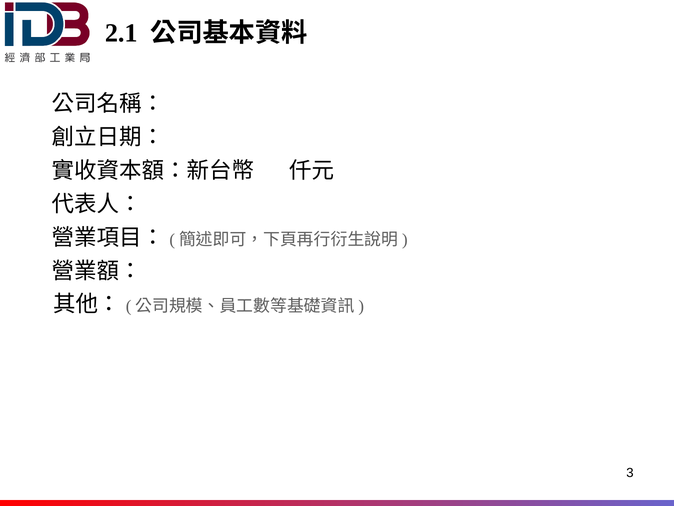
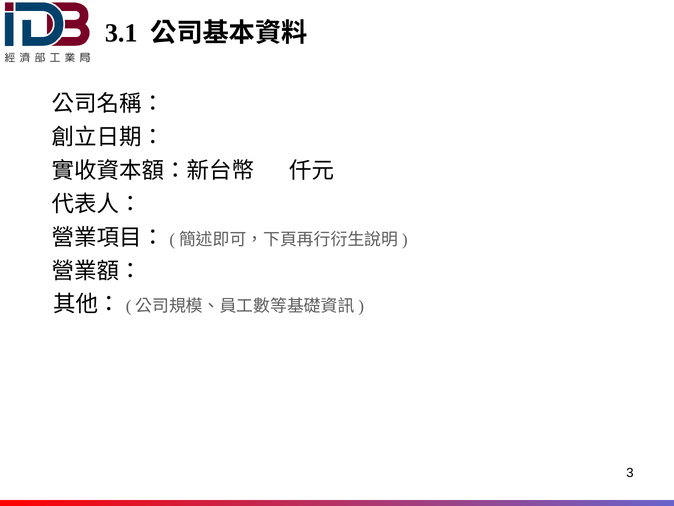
2.1: 2.1 -> 3.1
